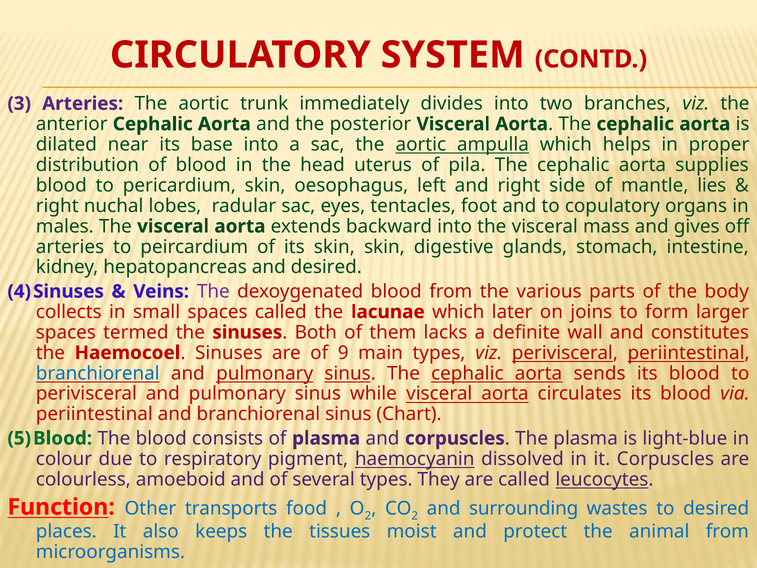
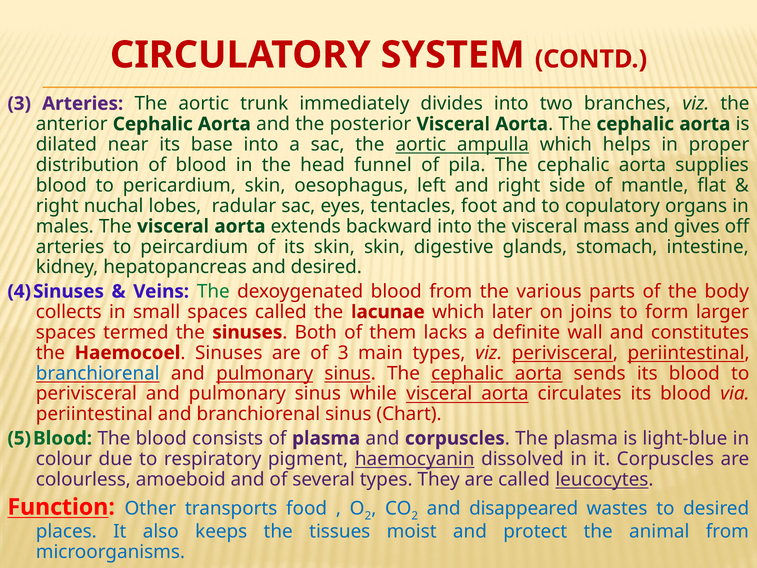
uterus: uterus -> funnel
lies: lies -> flat
The at (213, 291) colour: purple -> green
of 9: 9 -> 3
surrounding: surrounding -> disappeared
